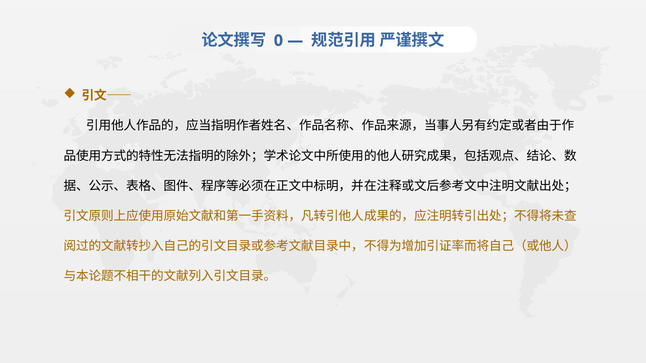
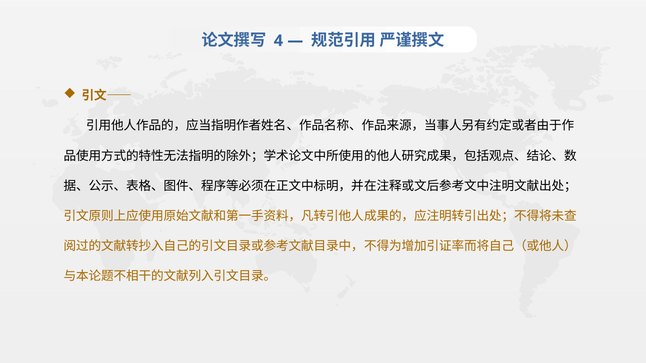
0: 0 -> 4
